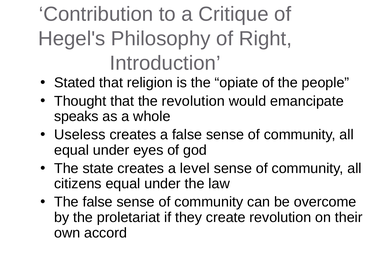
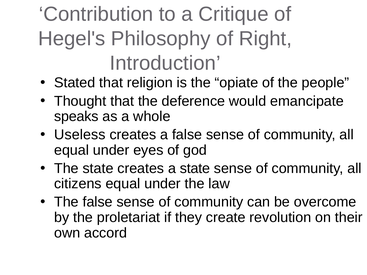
the revolution: revolution -> deference
a level: level -> state
